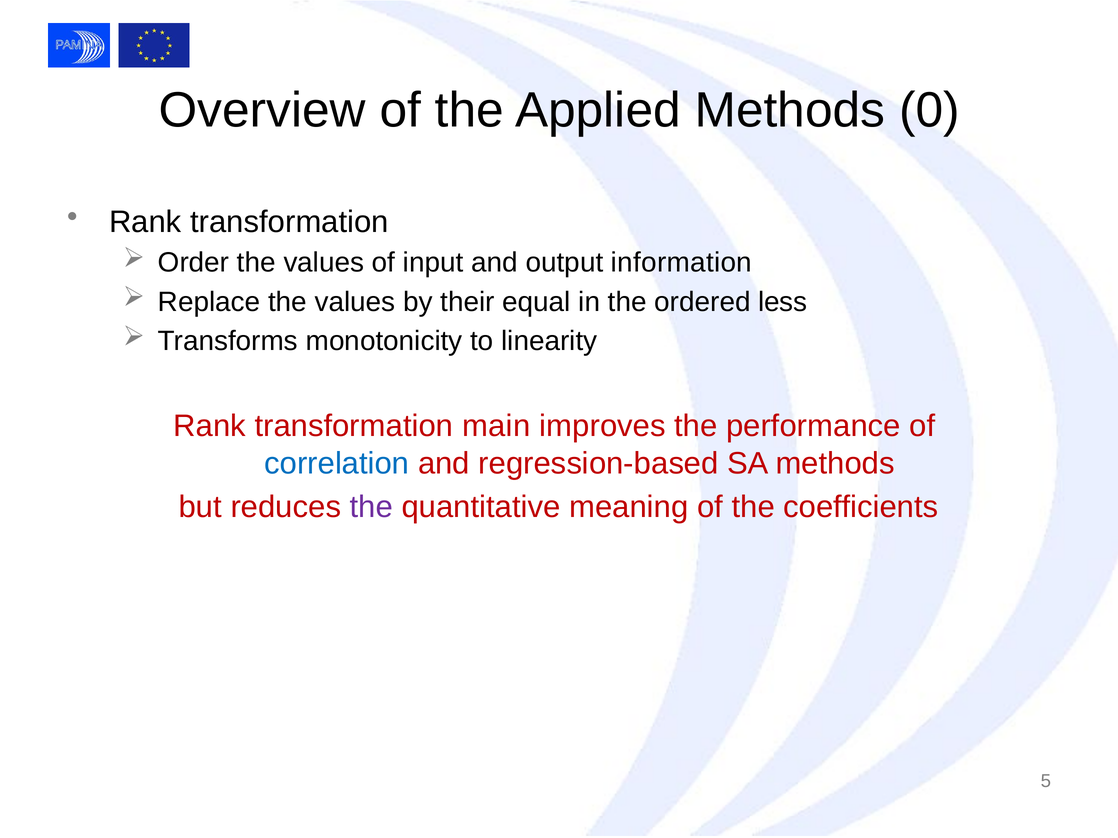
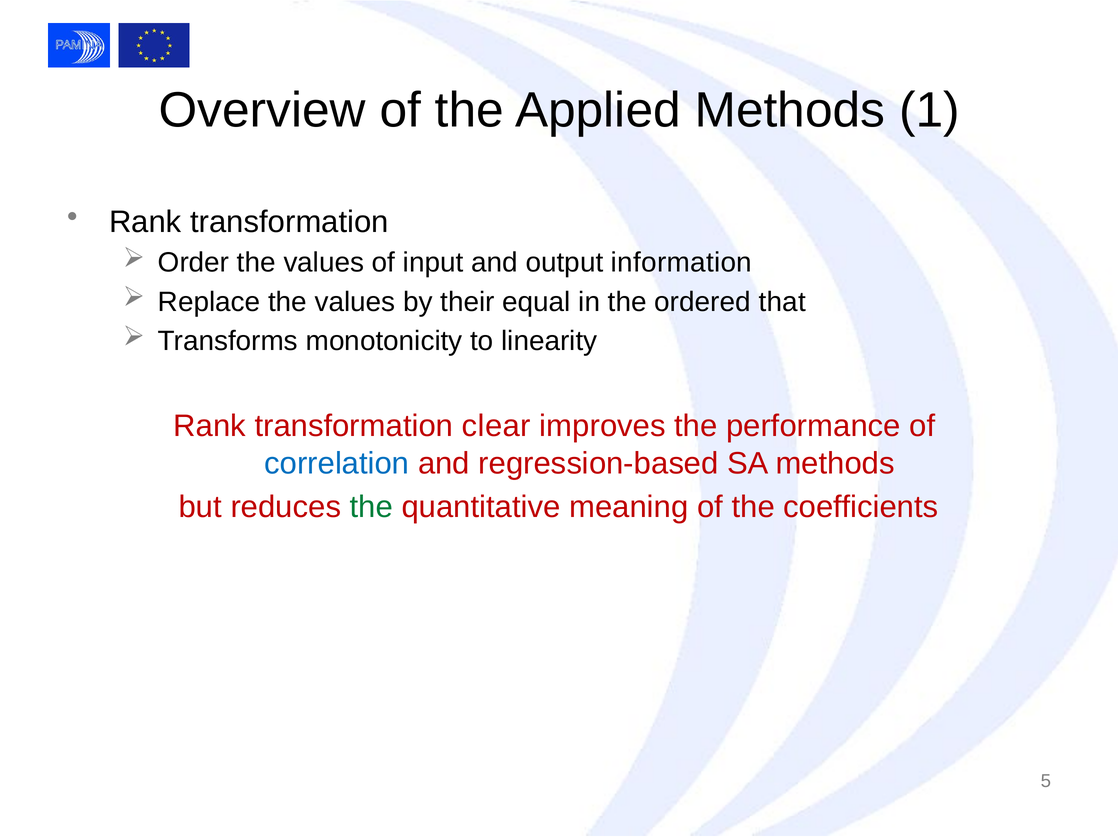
0: 0 -> 1
less: less -> that
main: main -> clear
the at (371, 507) colour: purple -> green
